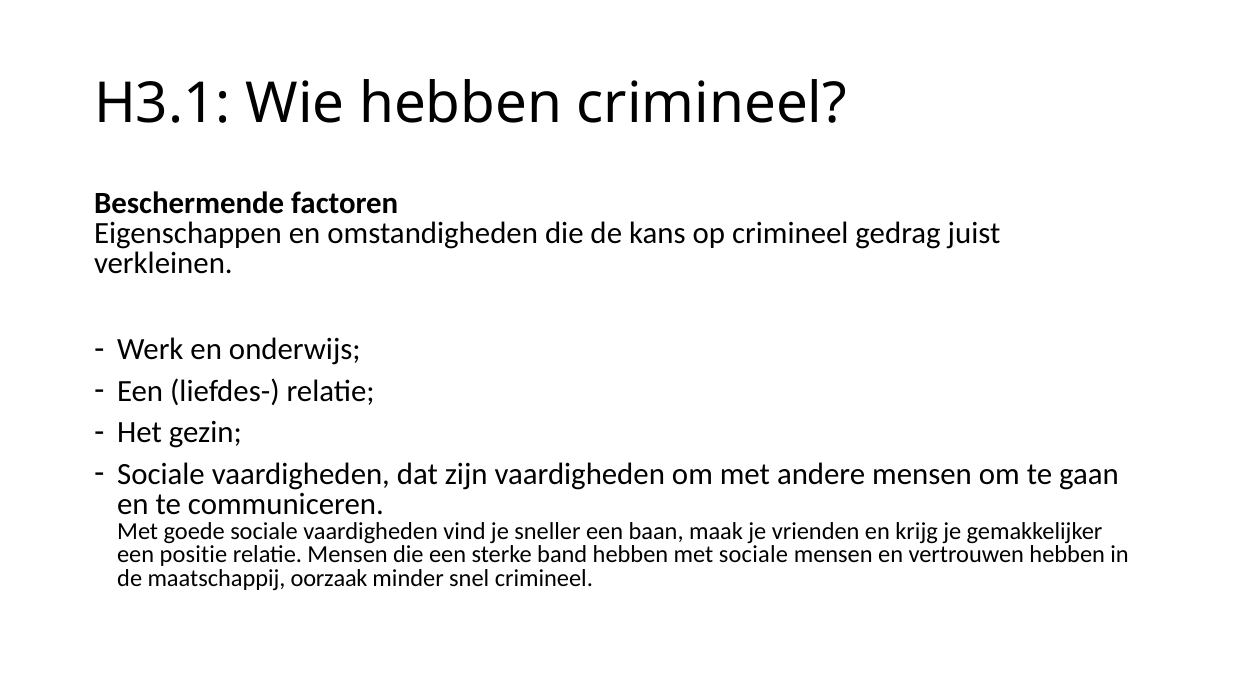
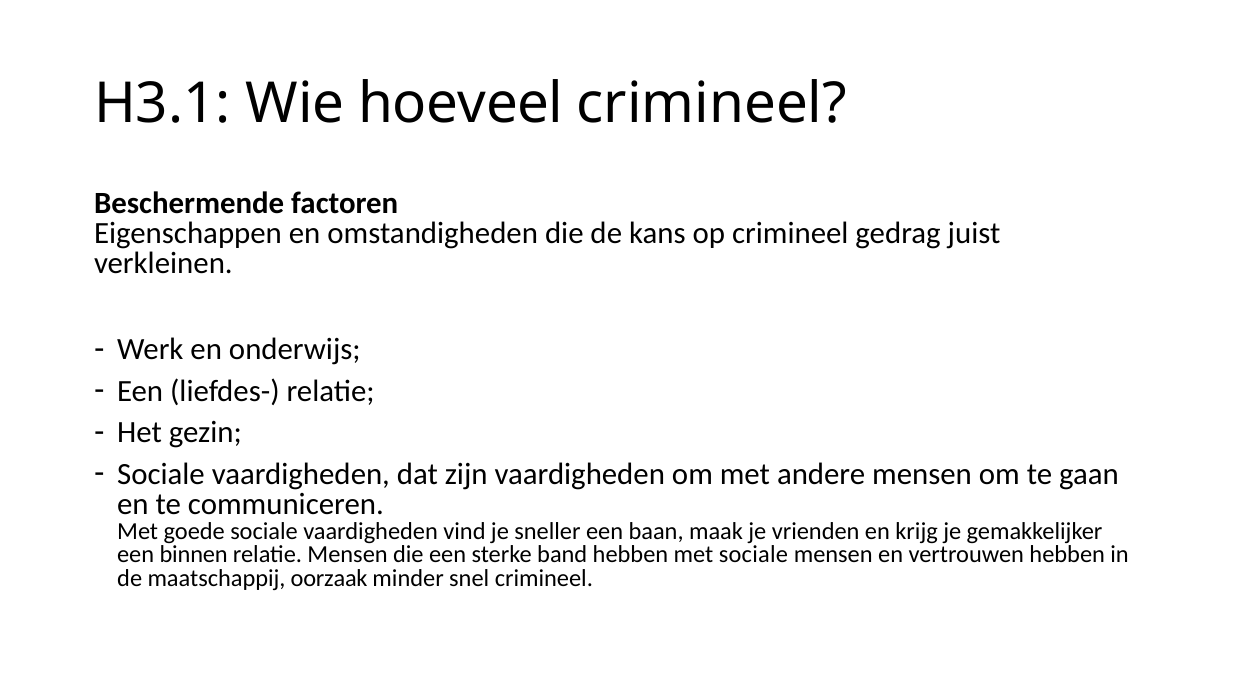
Wie hebben: hebben -> hoeveel
positie: positie -> binnen
